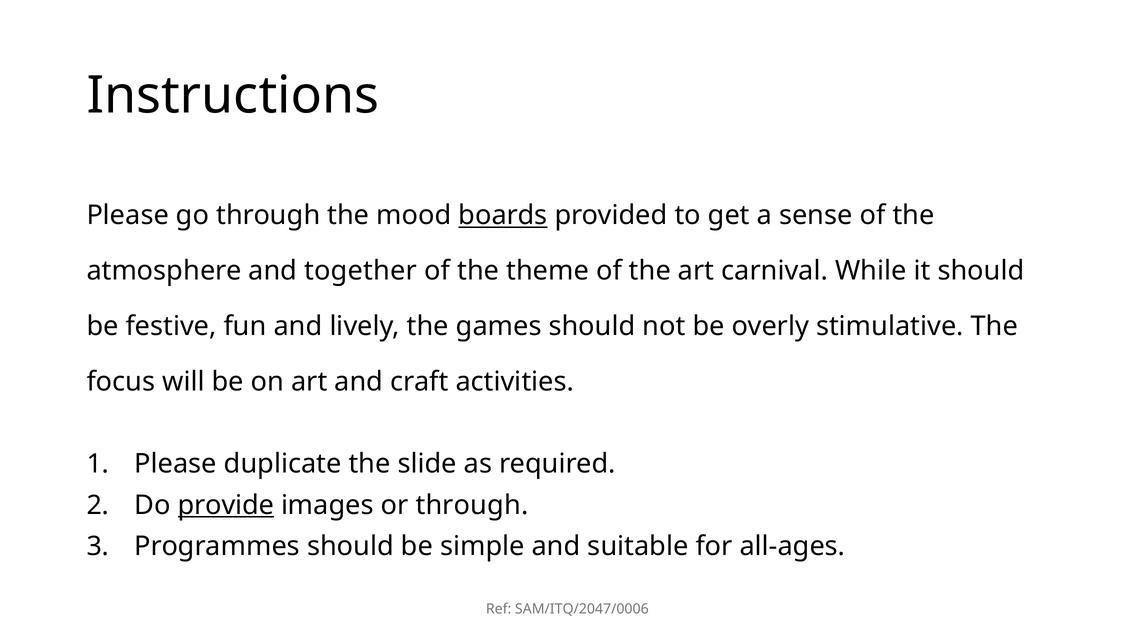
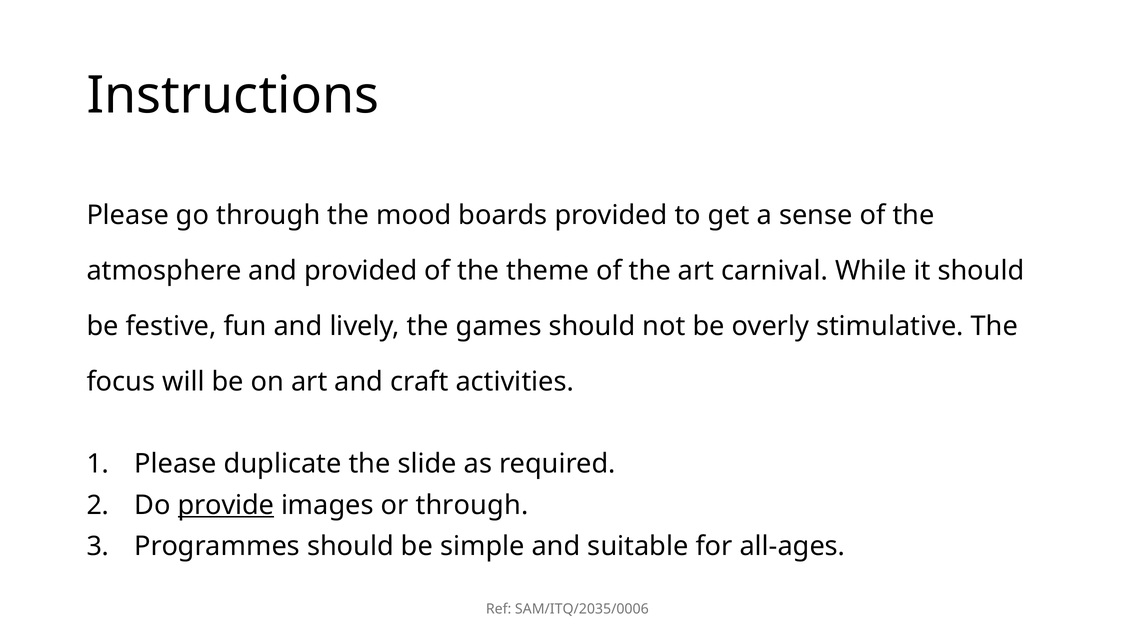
boards underline: present -> none
and together: together -> provided
SAM/ITQ/2047/0006: SAM/ITQ/2047/0006 -> SAM/ITQ/2035/0006
